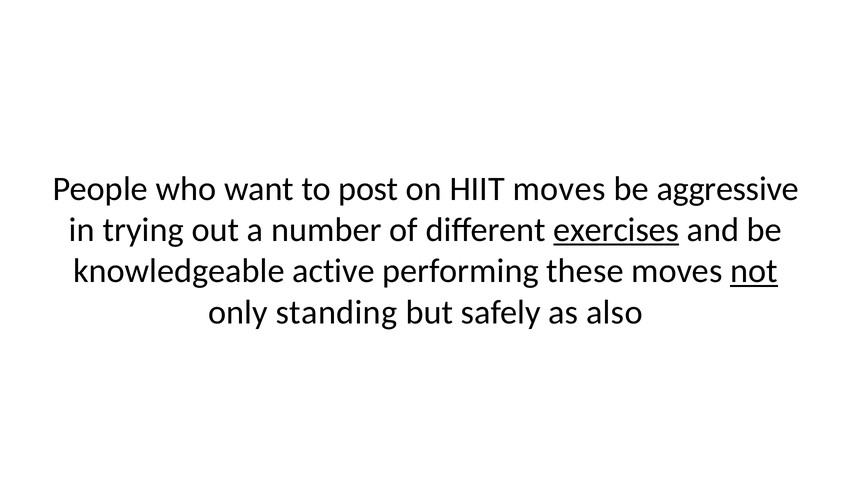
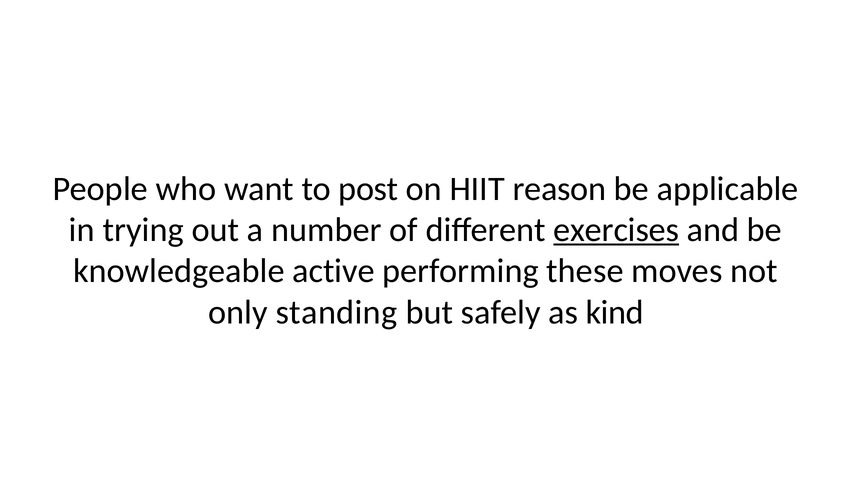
HIIT moves: moves -> reason
aggressive: aggressive -> applicable
not underline: present -> none
also: also -> kind
